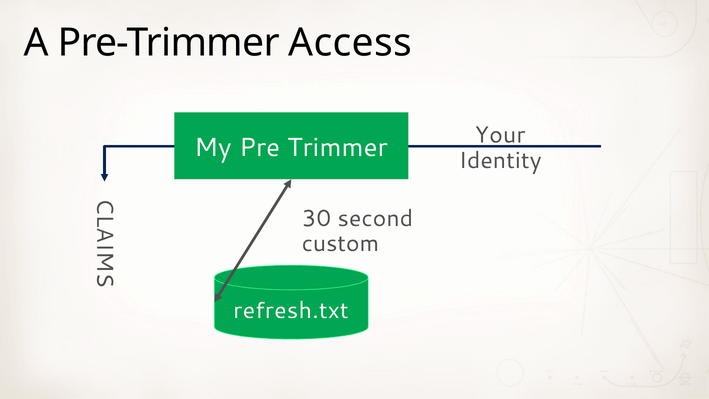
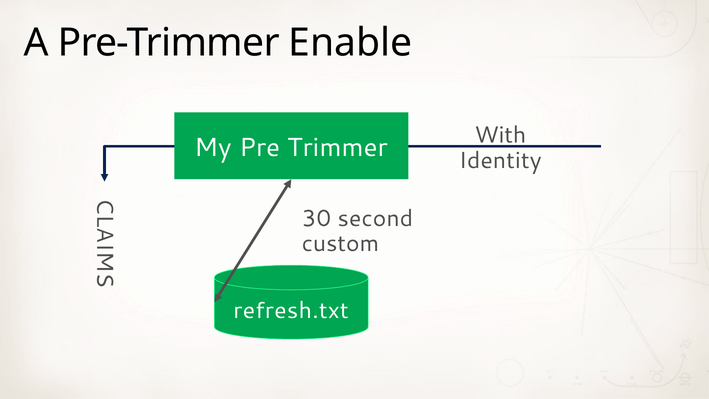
Access: Access -> Enable
Your: Your -> With
